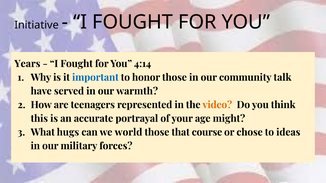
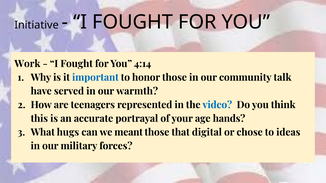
Years: Years -> Work
video colour: orange -> blue
might: might -> hands
world: world -> meant
course: course -> digital
